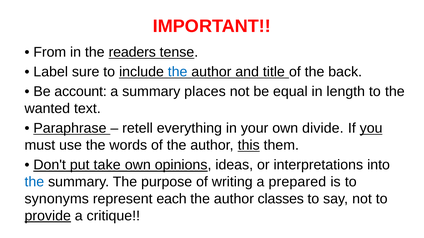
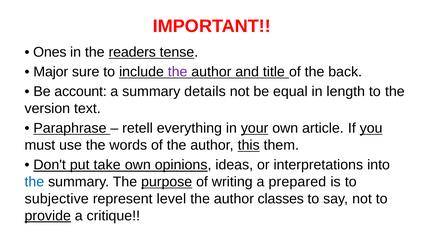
From: From -> Ones
Label: Label -> Major
the at (178, 72) colour: blue -> purple
places: places -> details
wanted: wanted -> version
your underline: none -> present
divide: divide -> article
purpose underline: none -> present
synonyms: synonyms -> subjective
each: each -> level
